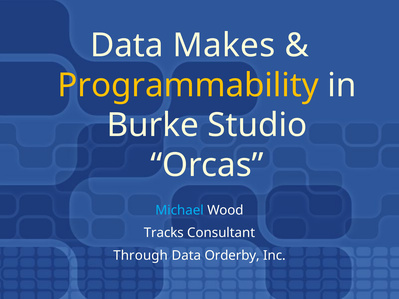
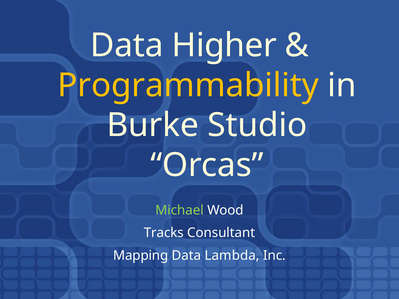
Makes: Makes -> Higher
Michael colour: light blue -> light green
Through: Through -> Mapping
Orderby: Orderby -> Lambda
